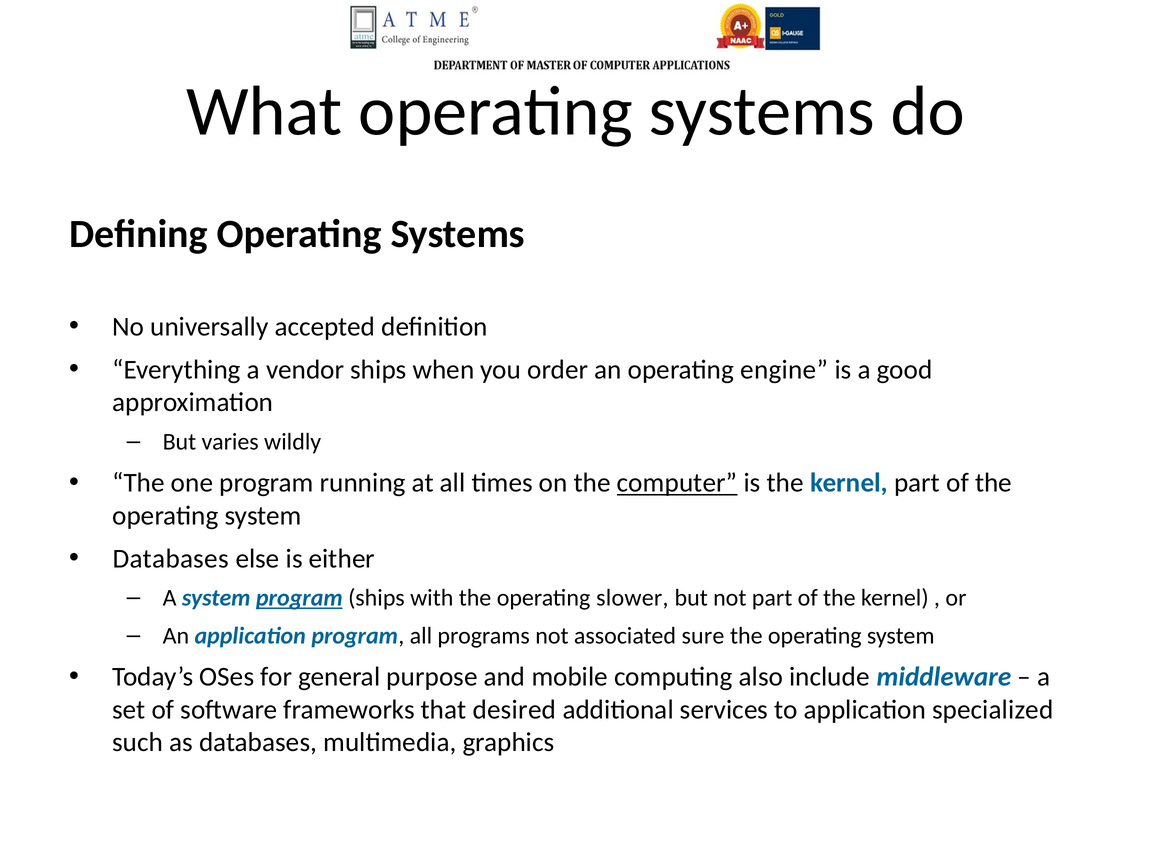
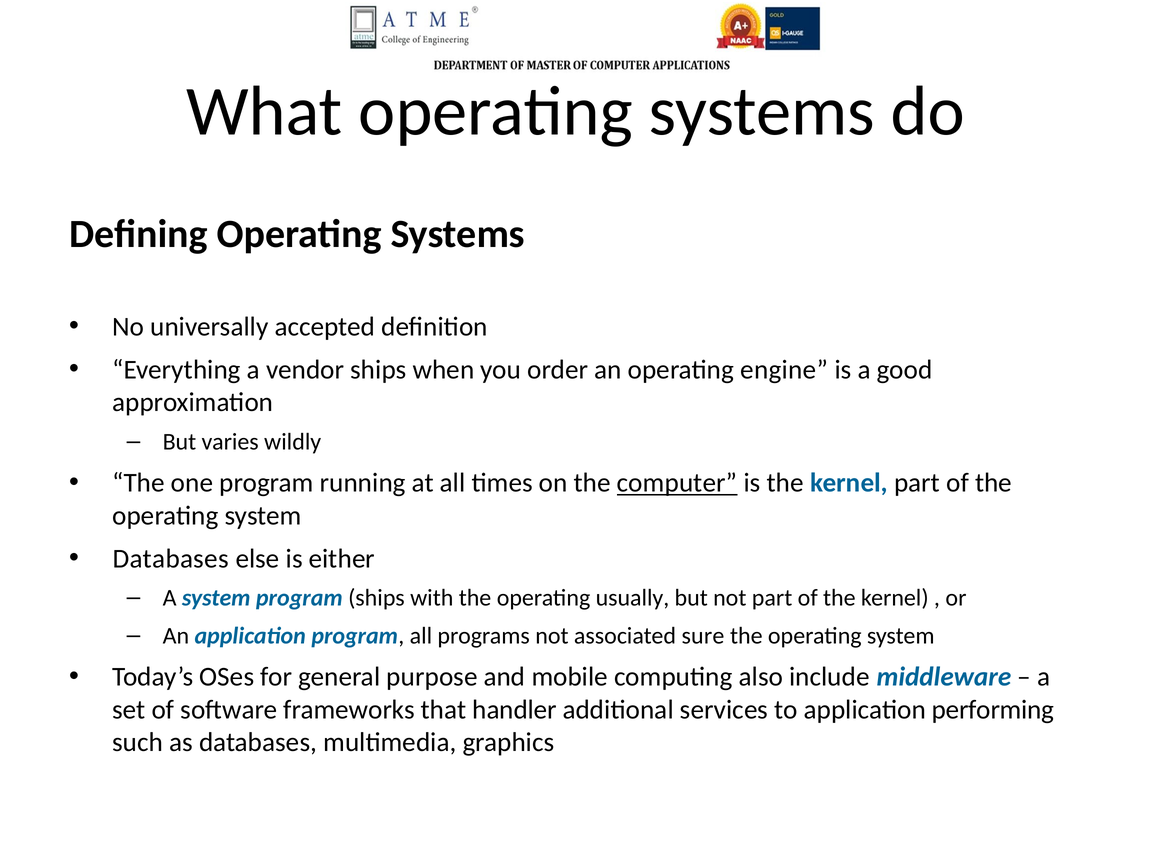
program at (299, 598) underline: present -> none
slower: slower -> usually
desired: desired -> handler
specialized: specialized -> performing
